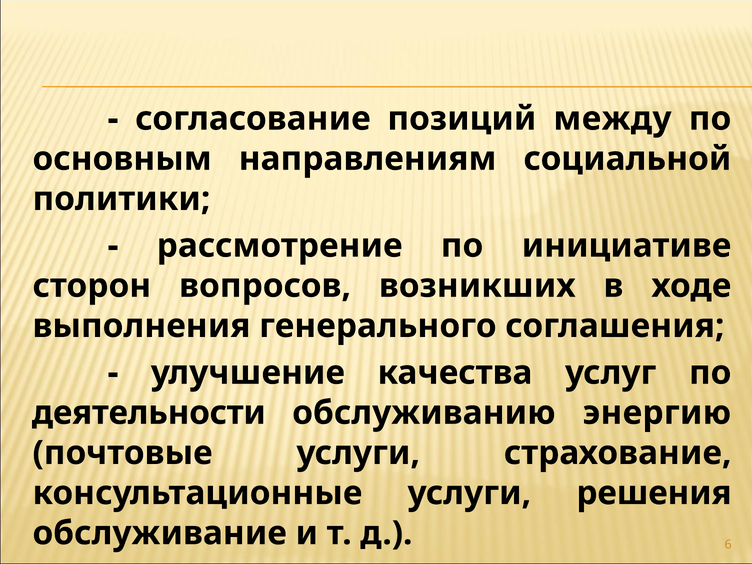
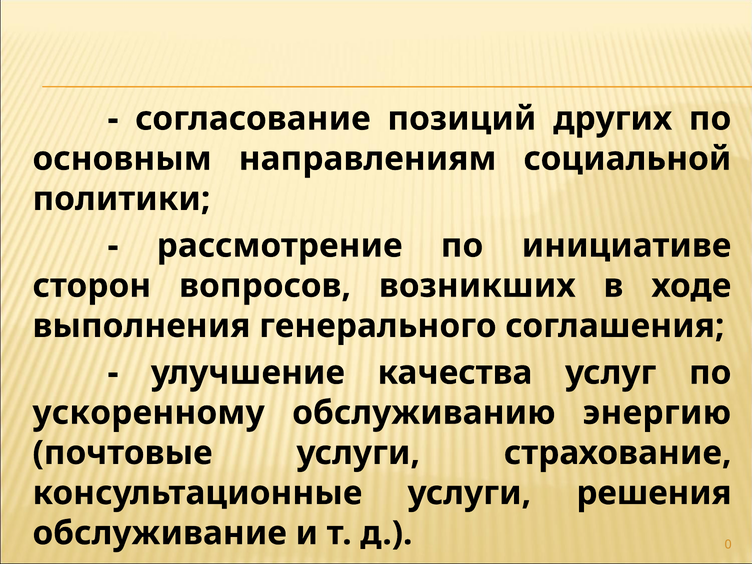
между: между -> других
деятельности: деятельности -> ускоренному
6: 6 -> 0
